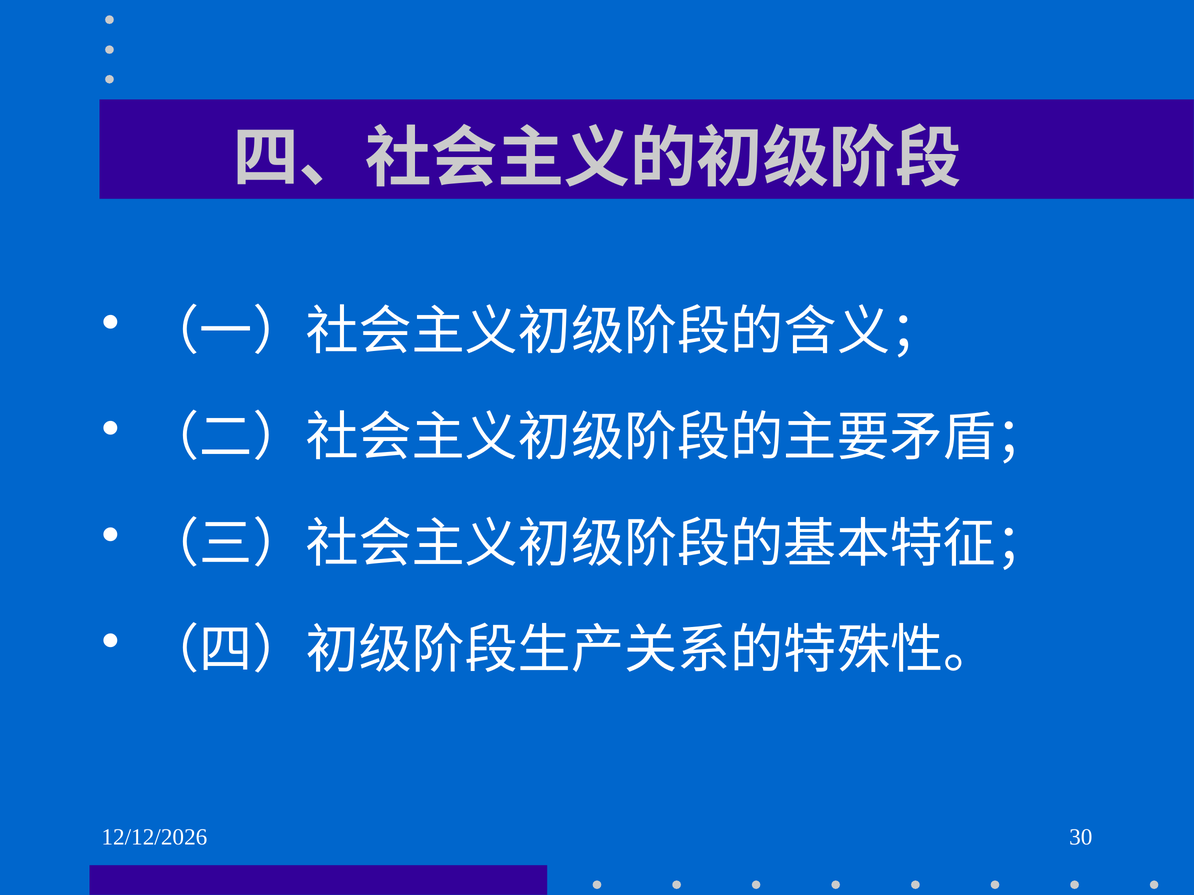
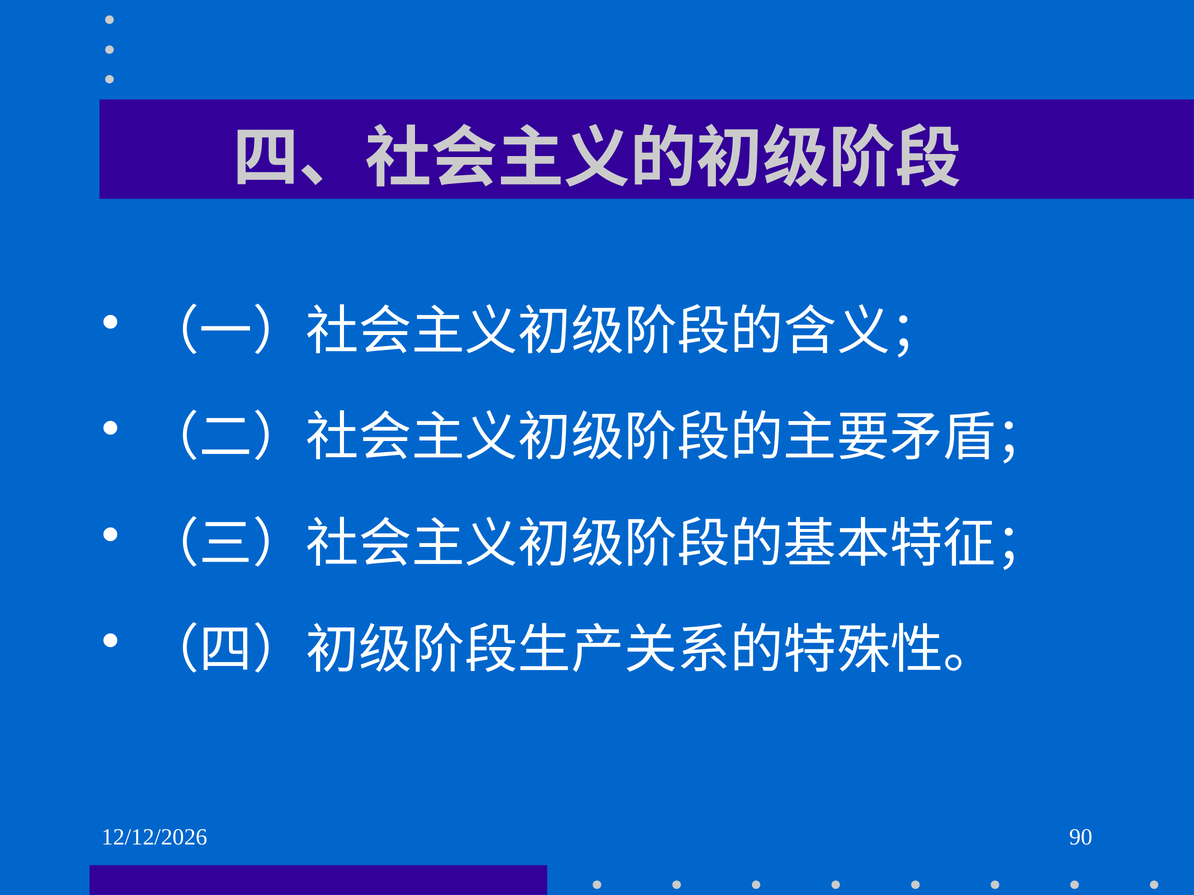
30: 30 -> 90
